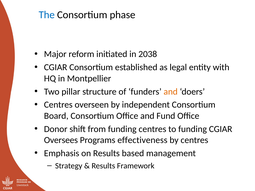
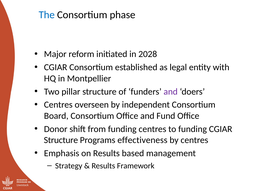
2038: 2038 -> 2028
and at (171, 92) colour: orange -> purple
Oversees at (61, 140): Oversees -> Structure
